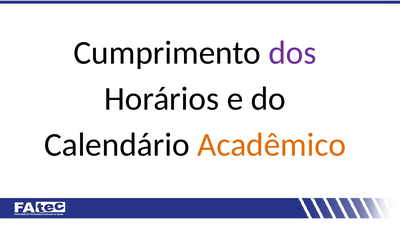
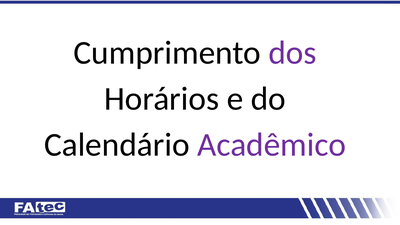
Acadêmico colour: orange -> purple
